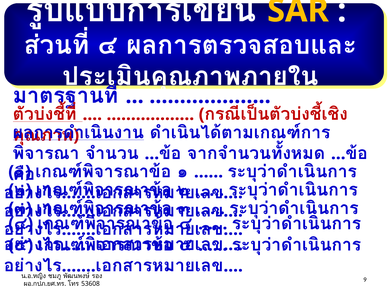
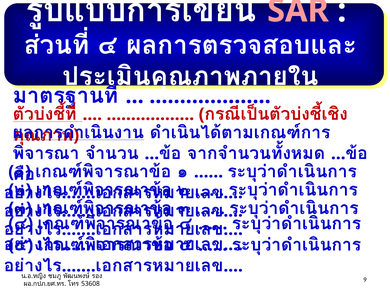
SAR colour: yellow -> pink
